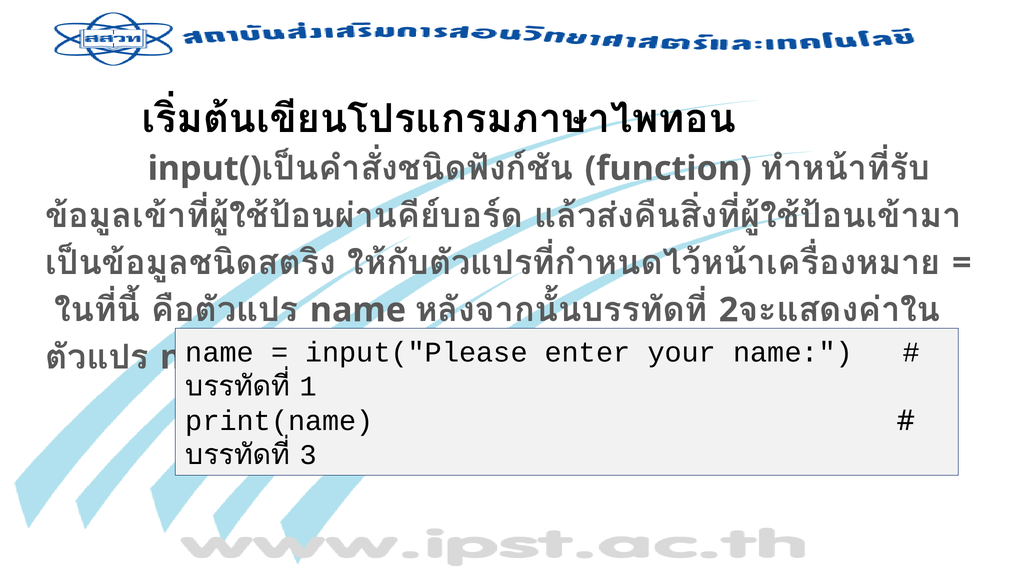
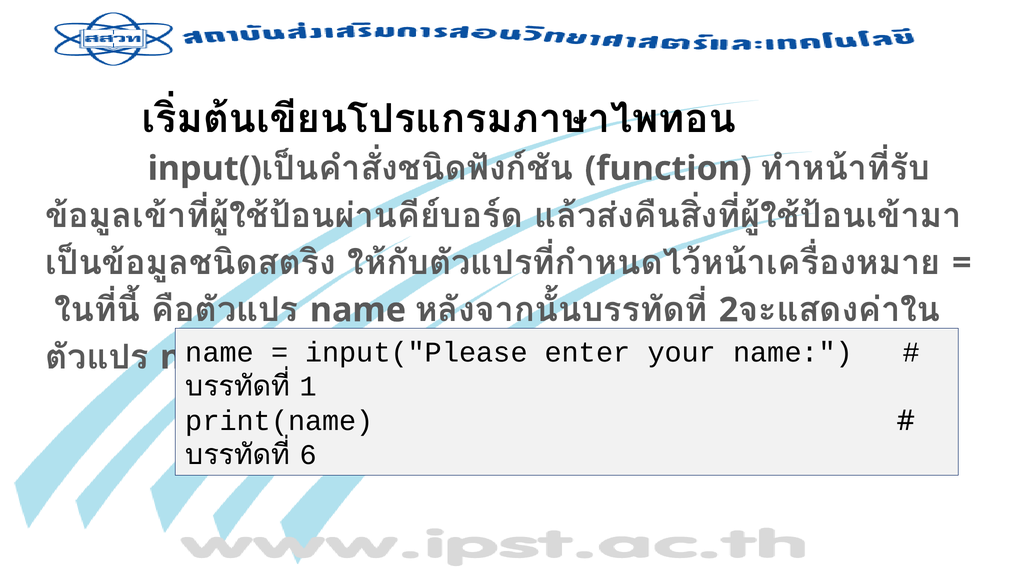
3: 3 -> 6
